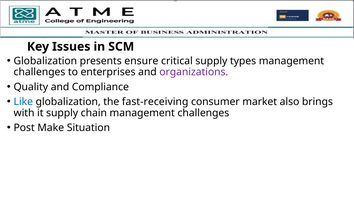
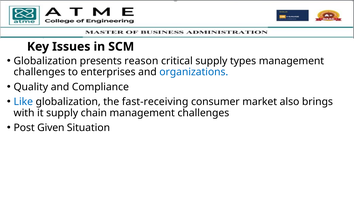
ensure: ensure -> reason
organizations colour: purple -> blue
Make: Make -> Given
